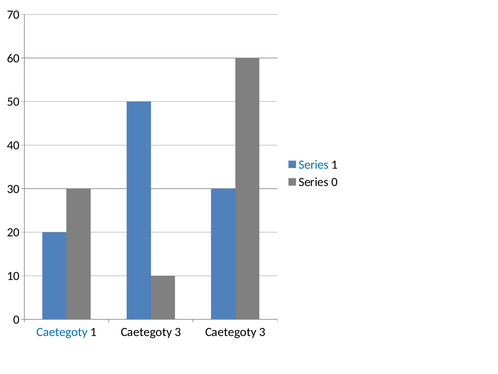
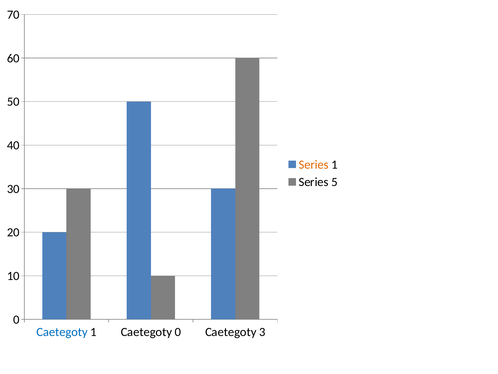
Series at (314, 164) colour: blue -> orange
Series 0: 0 -> 5
1 Caetegoty 3: 3 -> 0
